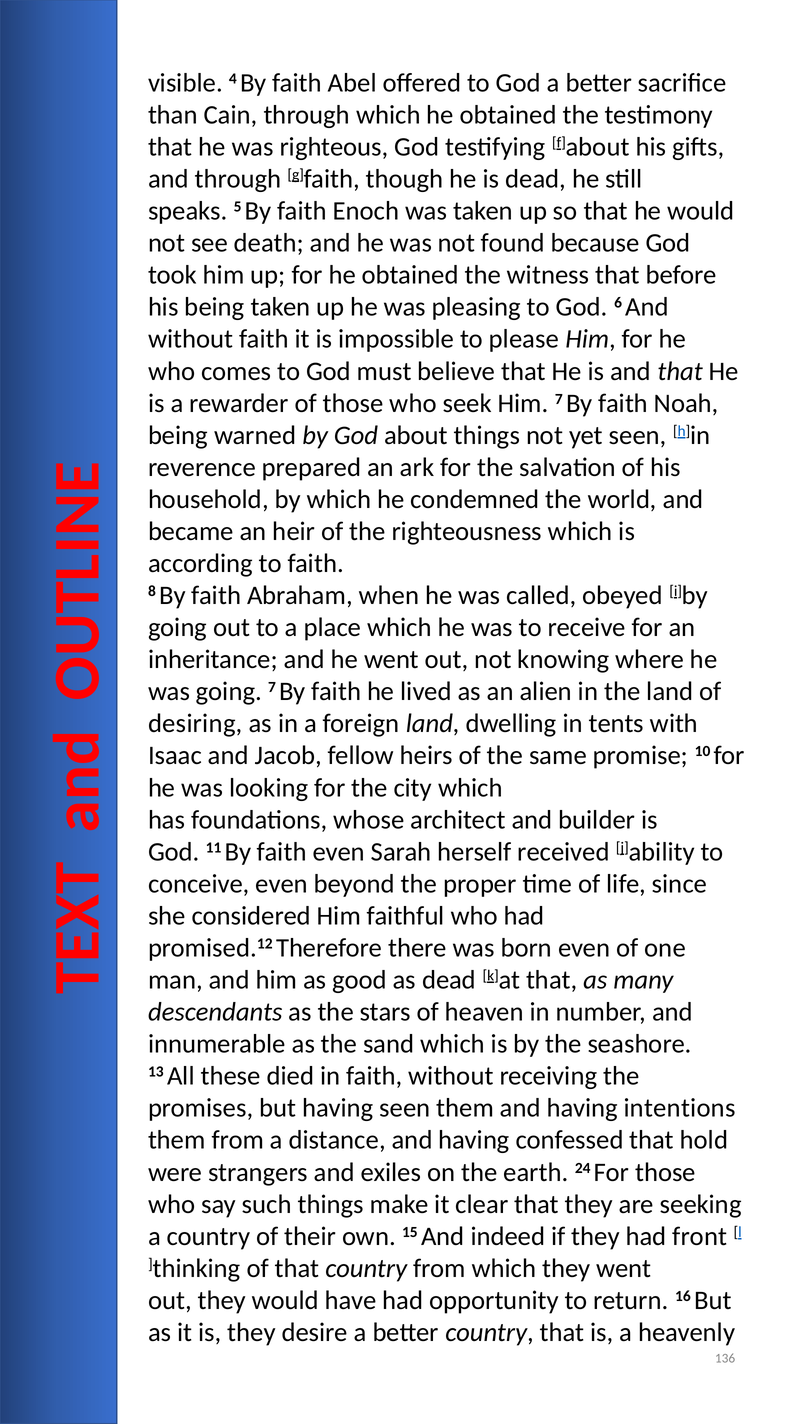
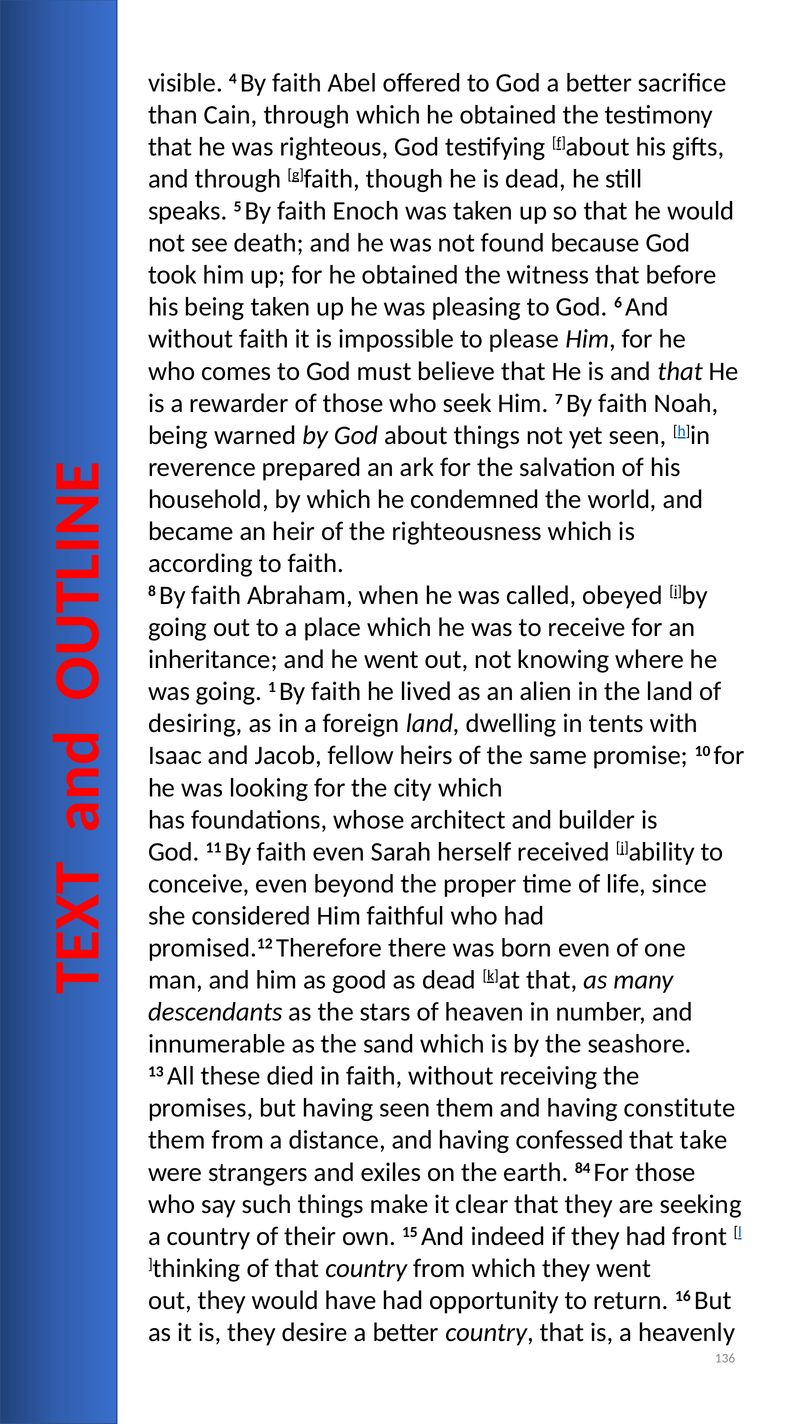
going 7: 7 -> 1
intentions: intentions -> constitute
hold: hold -> take
24: 24 -> 84
